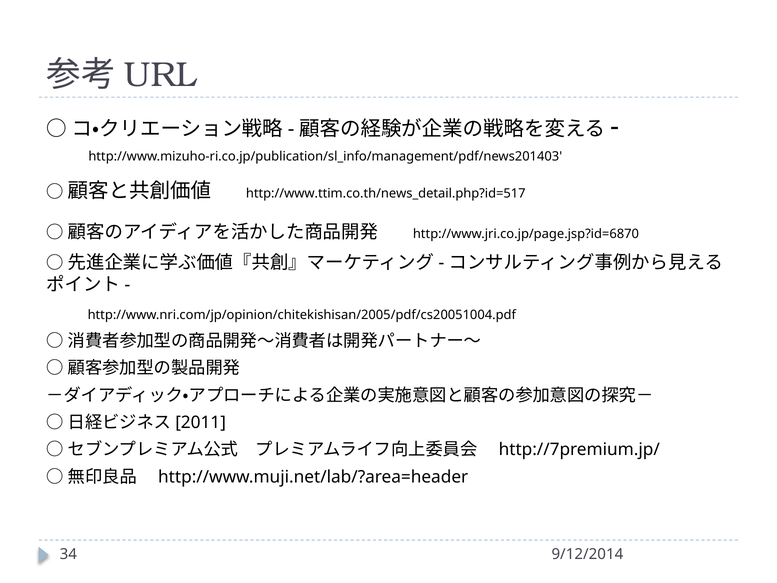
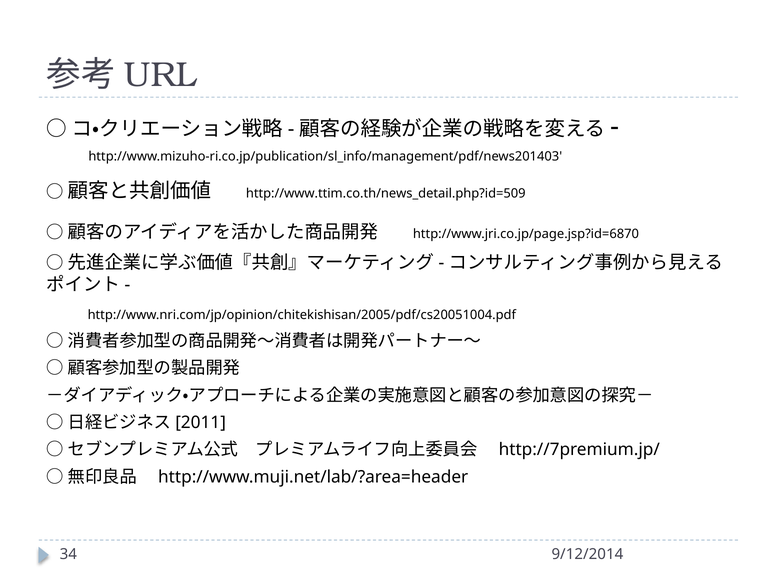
http://www.ttim.co.th/news_detail.php?id=517: http://www.ttim.co.th/news_detail.php?id=517 -> http://www.ttim.co.th/news_detail.php?id=509
